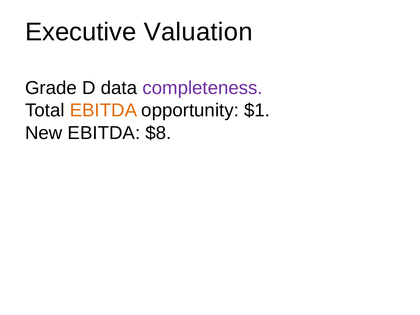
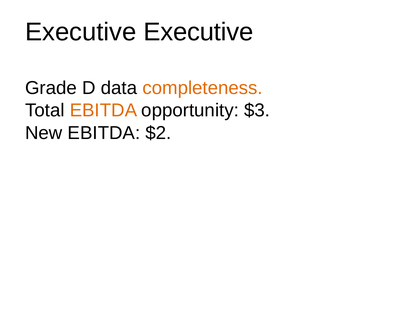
Executive Valuation: Valuation -> Executive
completeness colour: purple -> orange
$1: $1 -> $3
$8: $8 -> $2
